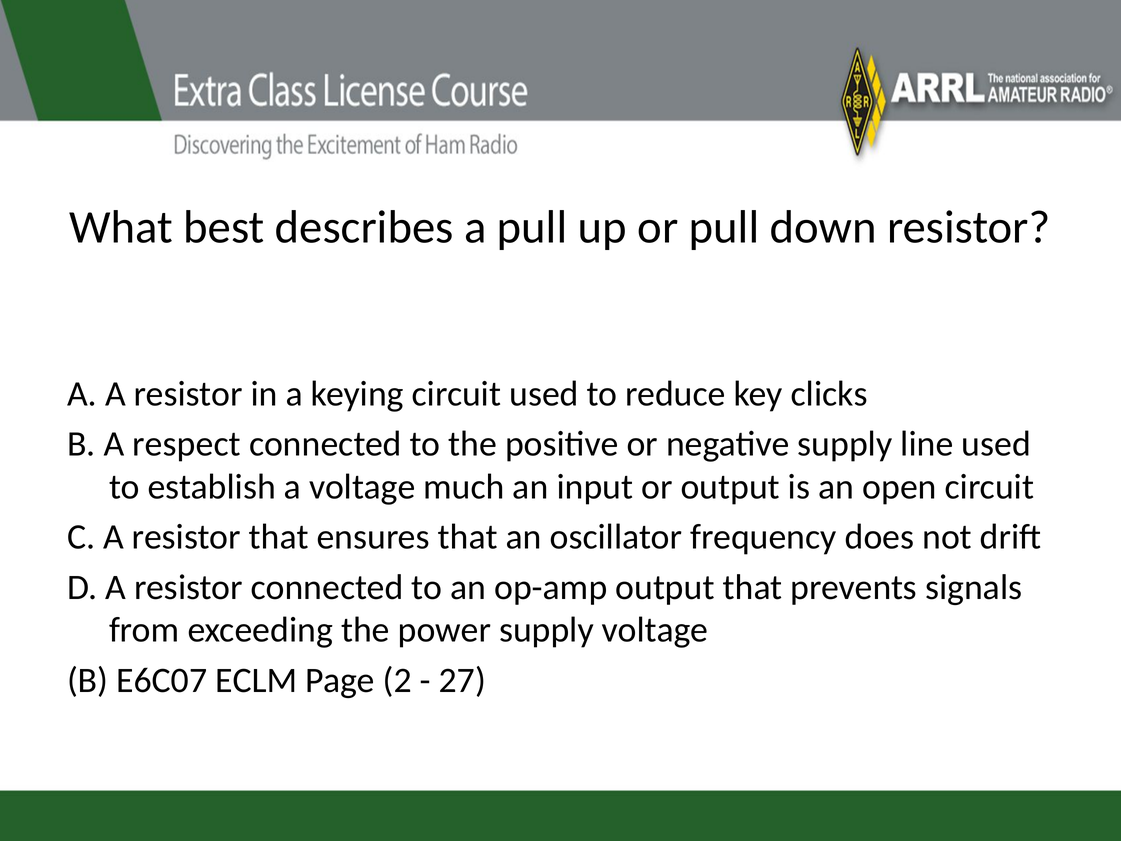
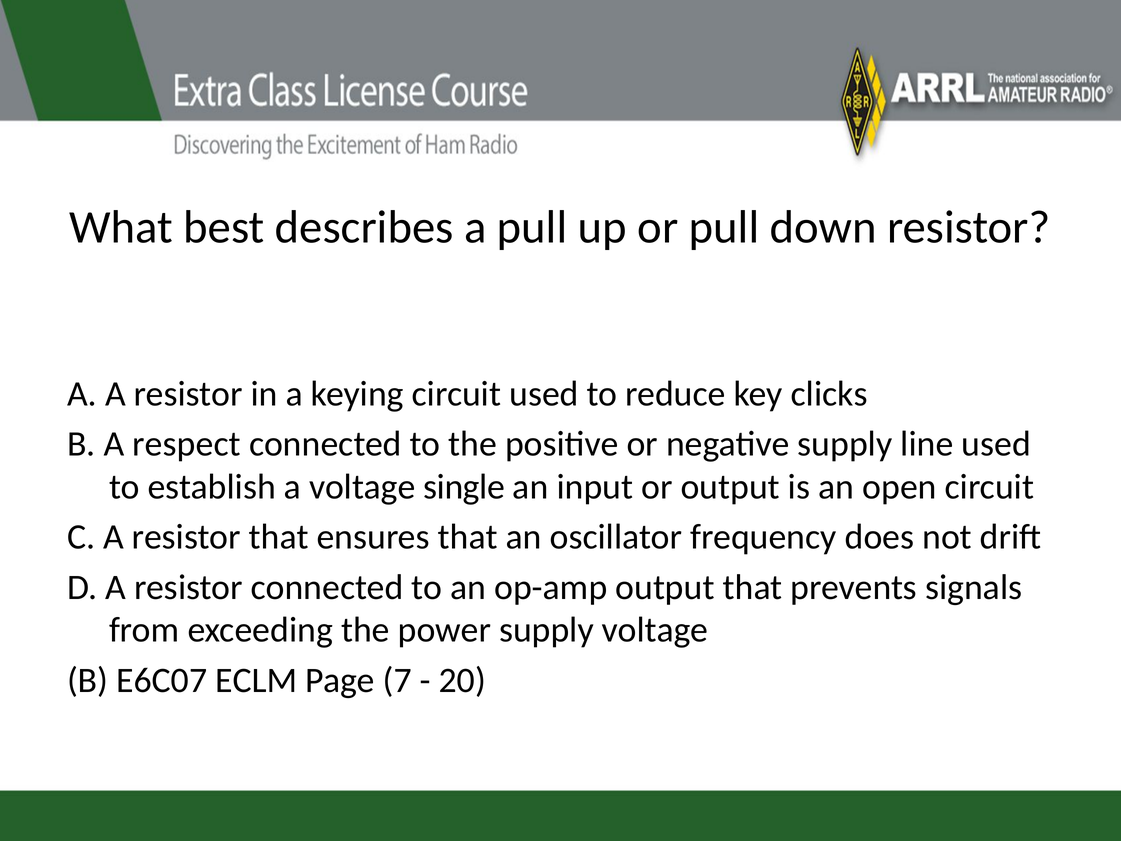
much: much -> single
2: 2 -> 7
27: 27 -> 20
